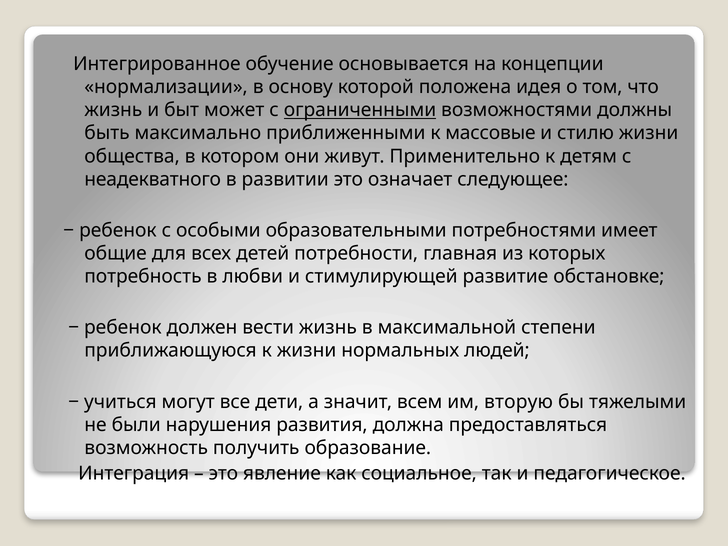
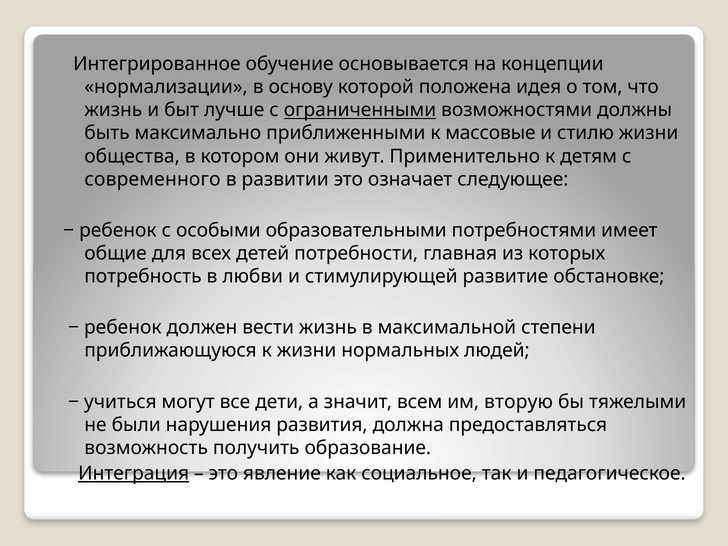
может: может -> лучше
неадекватного: неадекватного -> современного
Интеграция underline: none -> present
